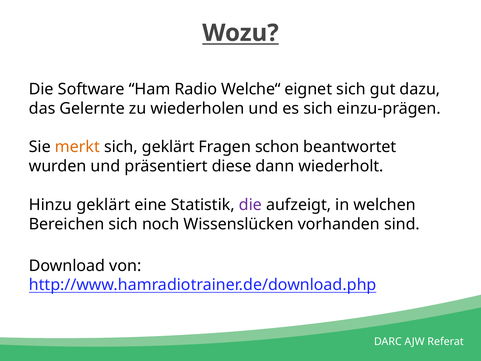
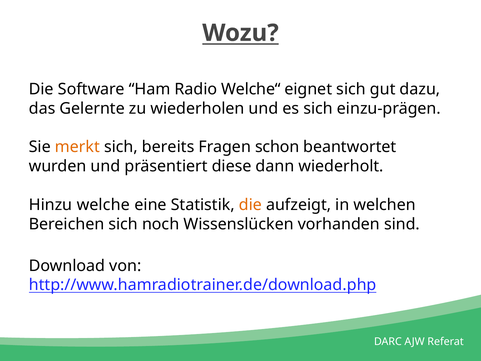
sich geklärt: geklärt -> bereits
Hinzu geklärt: geklärt -> welche
die at (250, 205) colour: purple -> orange
